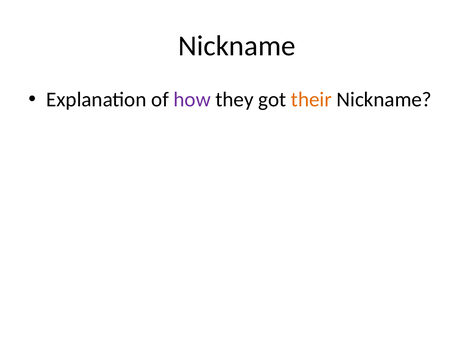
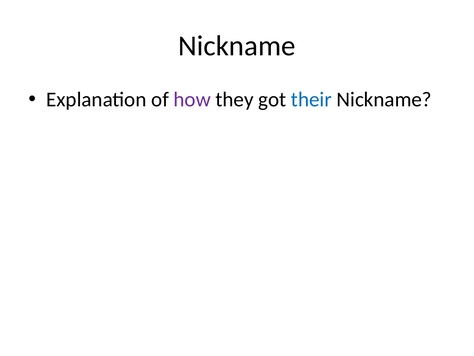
their colour: orange -> blue
